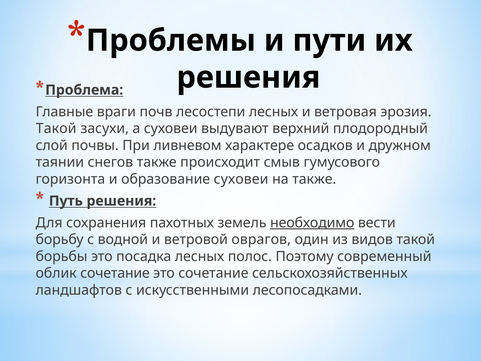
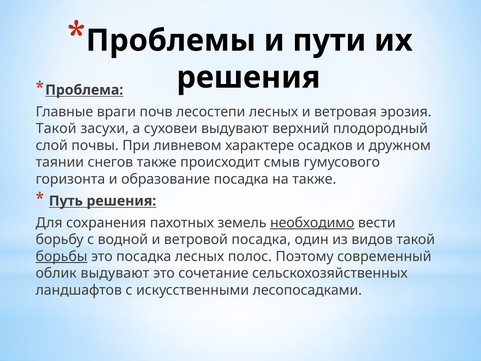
образование суховеи: суховеи -> посадка
ветровой оврагов: оврагов -> посадка
борьбы underline: none -> present
облик сочетание: сочетание -> выдувают
